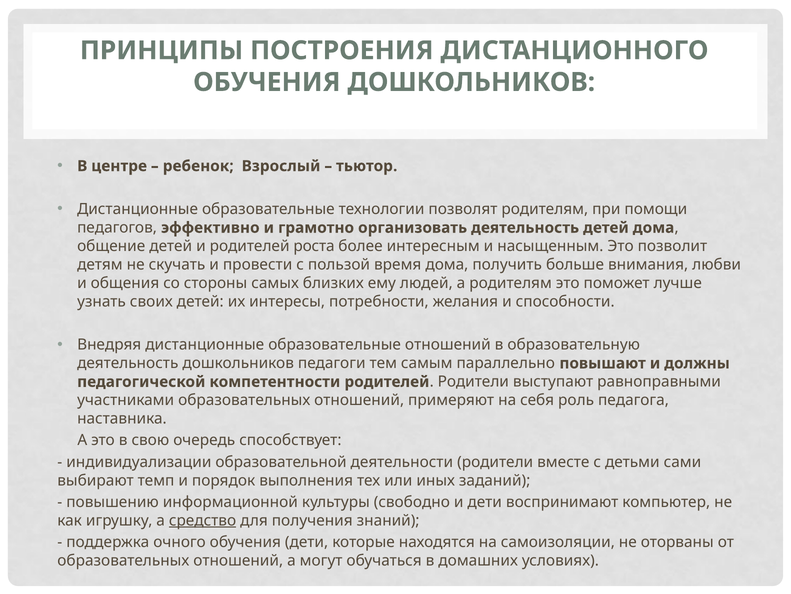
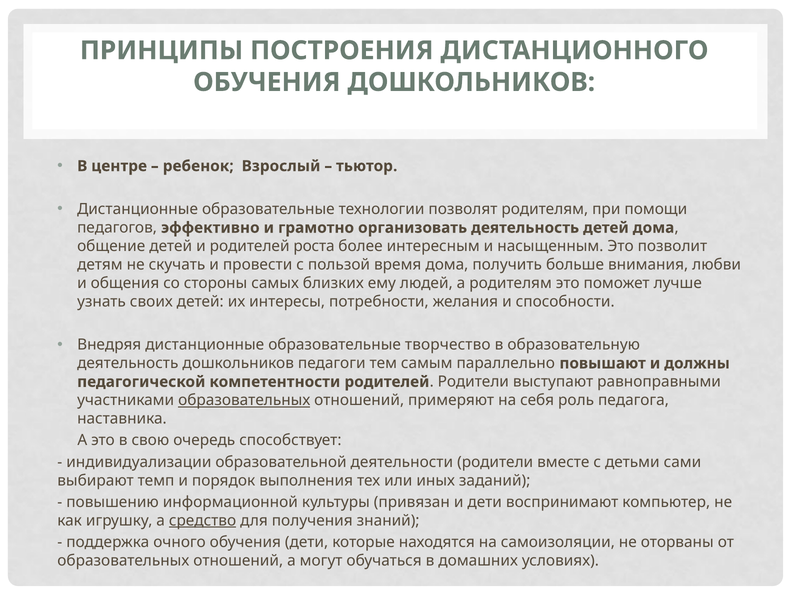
образовательные отношений: отношений -> творчество
образовательных at (244, 400) underline: none -> present
свободно: свободно -> привязан
